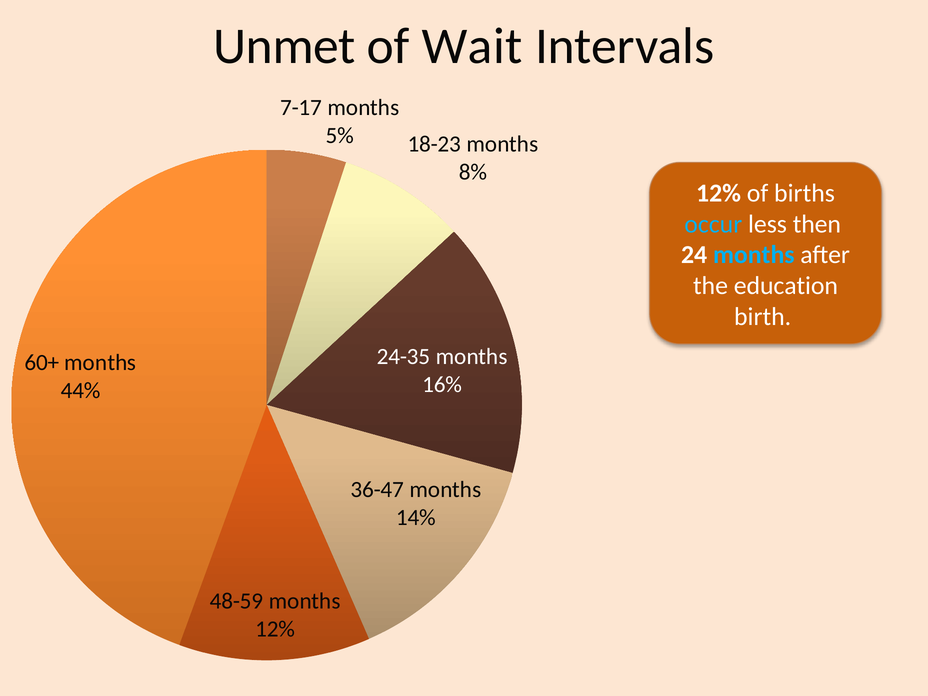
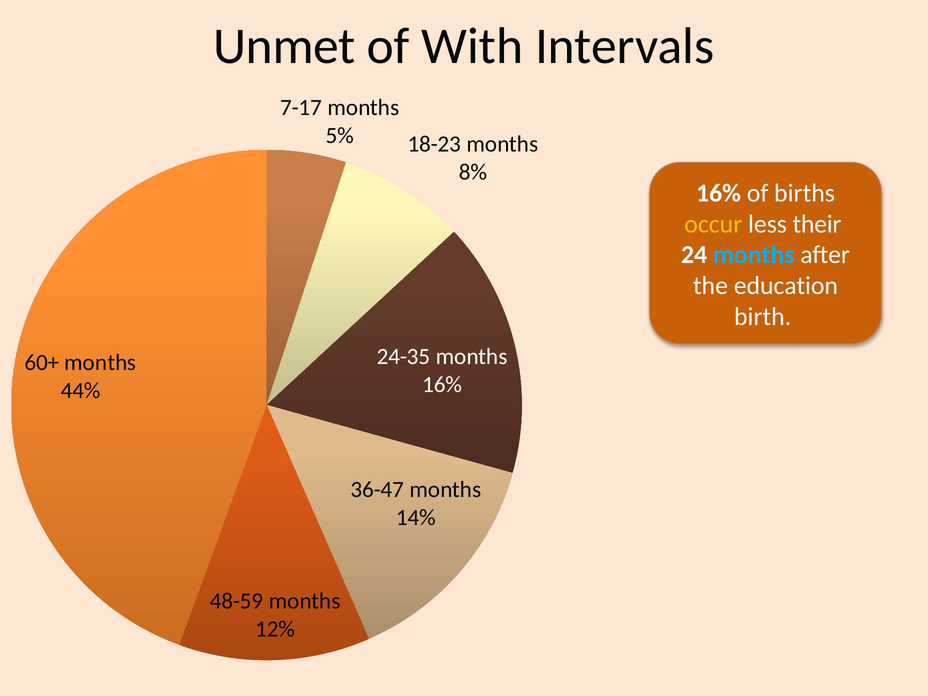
Wait: Wait -> With
12% at (719, 193): 12% -> 16%
occur colour: light blue -> yellow
then: then -> their
